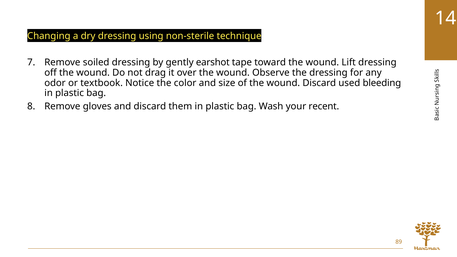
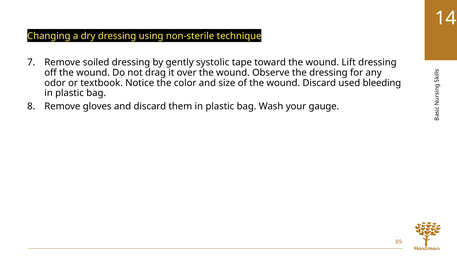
earshot: earshot -> systolic
recent: recent -> gauge
